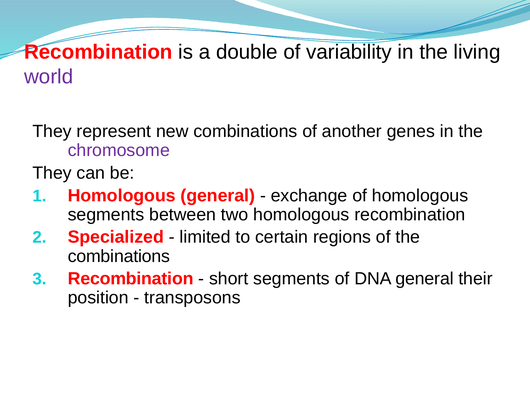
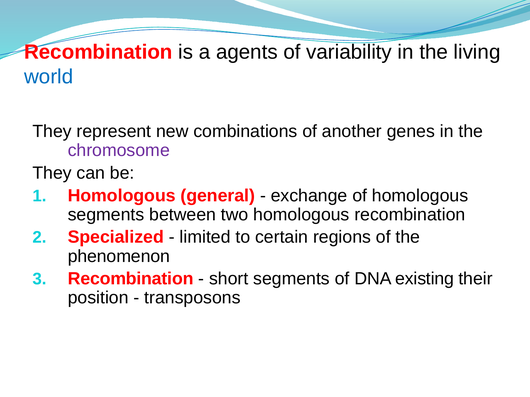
double: double -> agents
world colour: purple -> blue
combinations at (119, 257): combinations -> phenomenon
DNA general: general -> existing
